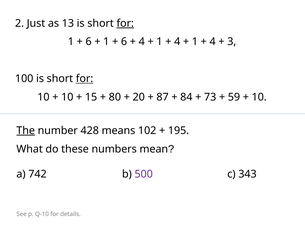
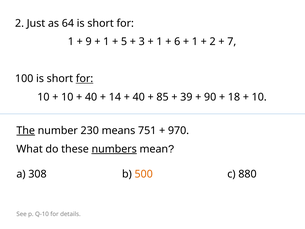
13: 13 -> 64
for at (125, 23) underline: present -> none
6 at (89, 42): 6 -> 9
6 at (124, 42): 6 -> 5
4 at (142, 42): 4 -> 3
4 at (177, 42): 4 -> 6
4 at (213, 42): 4 -> 2
3: 3 -> 7
15 at (91, 97): 15 -> 40
80: 80 -> 14
20 at (139, 97): 20 -> 40
87: 87 -> 85
84: 84 -> 39
73: 73 -> 90
59: 59 -> 18
428: 428 -> 230
102: 102 -> 751
195: 195 -> 970
numbers underline: none -> present
742: 742 -> 308
500 colour: purple -> orange
343: 343 -> 880
